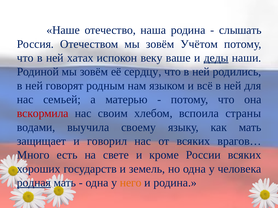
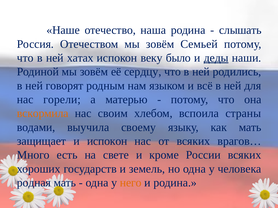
Учётом: Учётом -> Семьей
ваше: ваше -> было
семьей: семьей -> горели
вскормила colour: red -> orange
и говорил: говорил -> испокон
родная underline: present -> none
